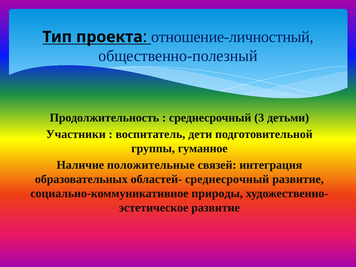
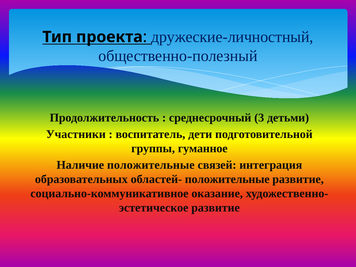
отношение-личностный: отношение-личностный -> дружеские-личностный
областей- среднесрочный: среднесрочный -> положительные
природы: природы -> оказание
